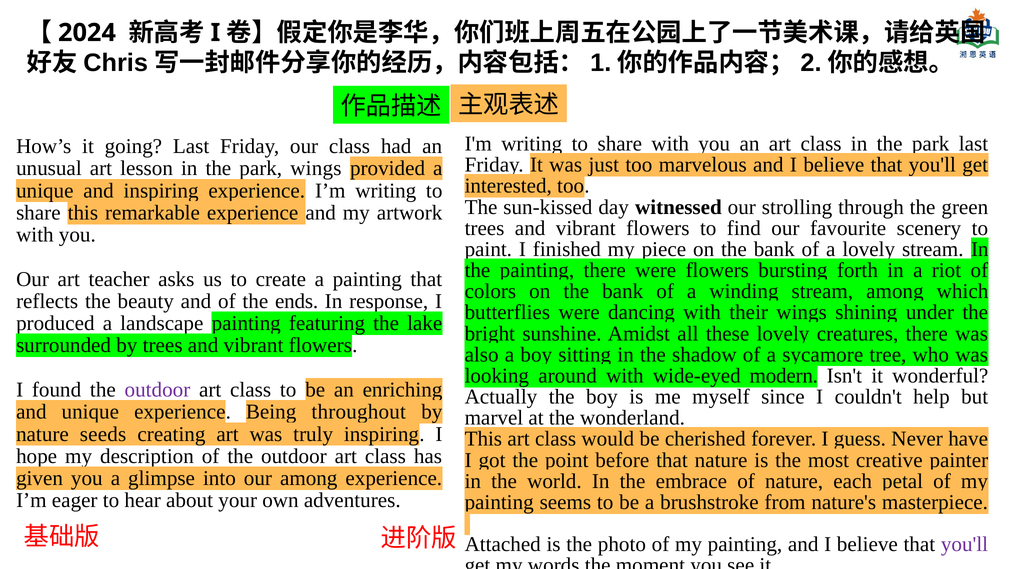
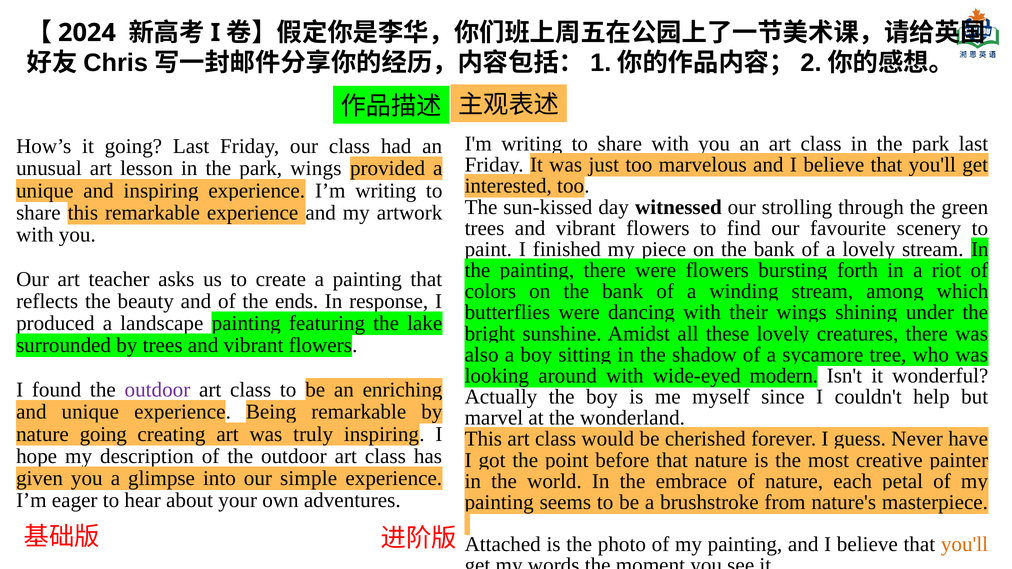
Being throughout: throughout -> remarkable
nature seeds: seeds -> going
our among: among -> simple
you'll at (964, 545) colour: purple -> orange
